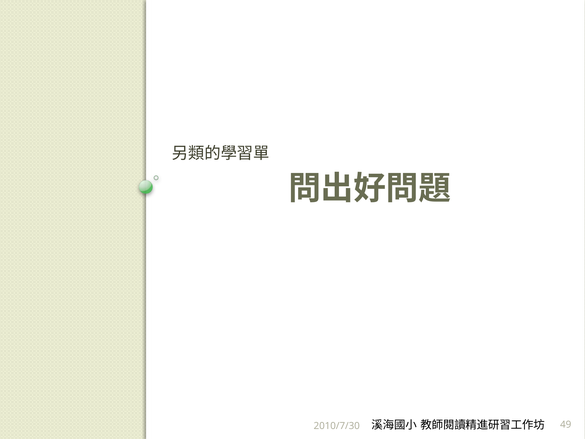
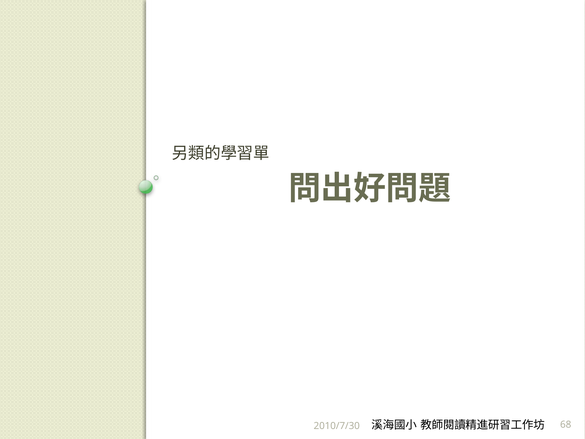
49: 49 -> 68
